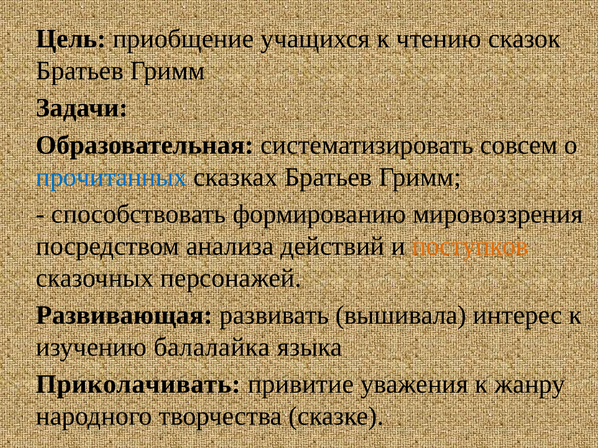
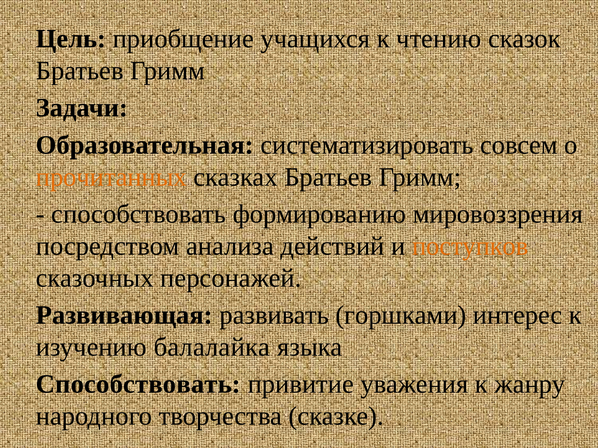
прочитанных colour: blue -> orange
вышивала: вышивала -> горшками
Приколачивать at (138, 385): Приколачивать -> Способствовать
